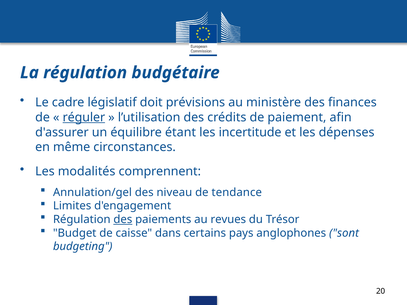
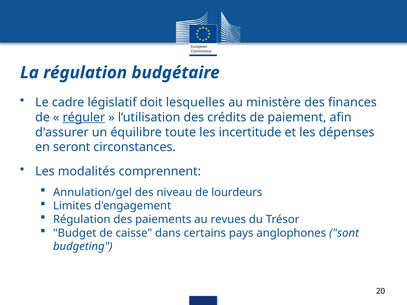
prévisions: prévisions -> lesquelles
étant: étant -> toute
même: même -> seront
tendance: tendance -> lourdeurs
des at (123, 220) underline: present -> none
